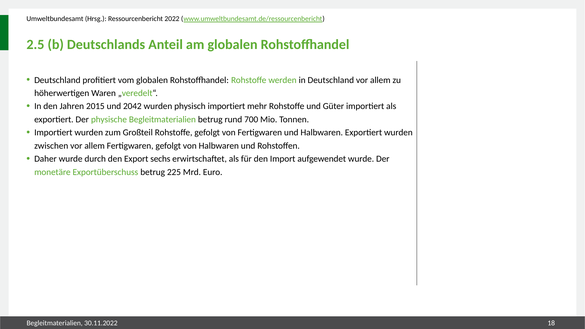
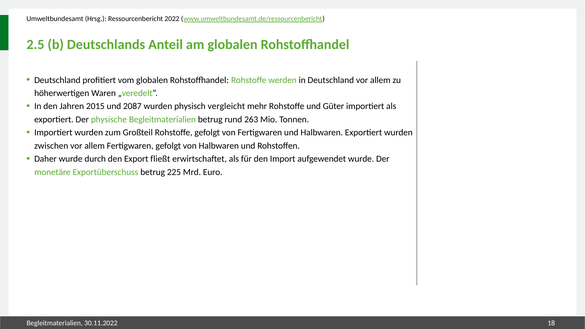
2042: 2042 -> 2087
physisch importiert: importiert -> vergleicht
700: 700 -> 263
sechs: sechs -> fließt
